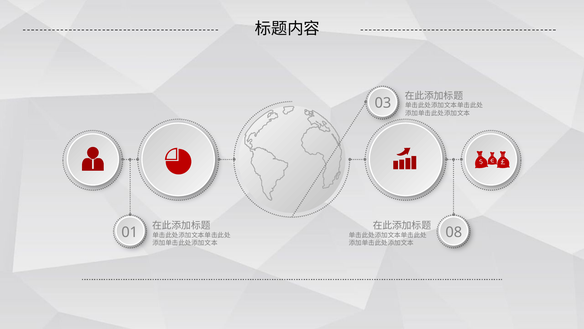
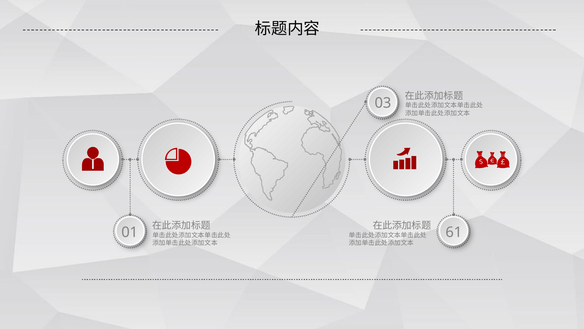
08: 08 -> 61
